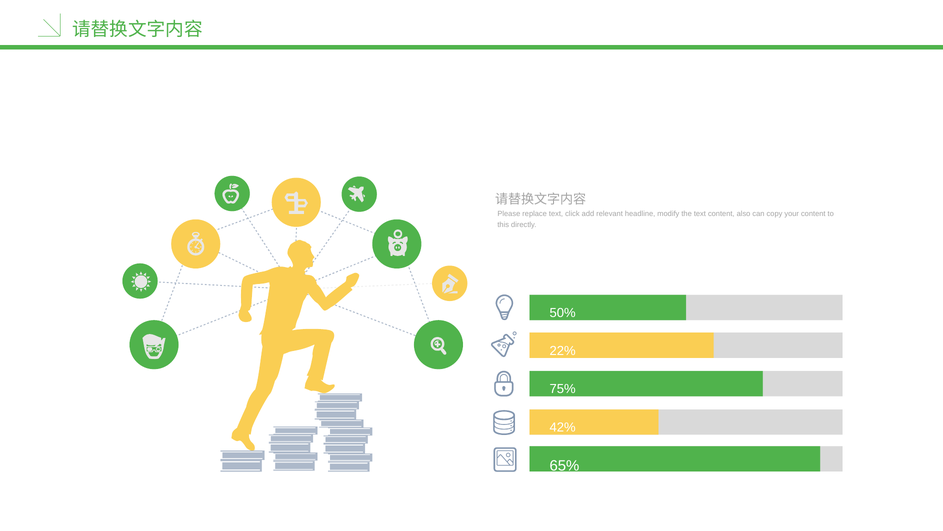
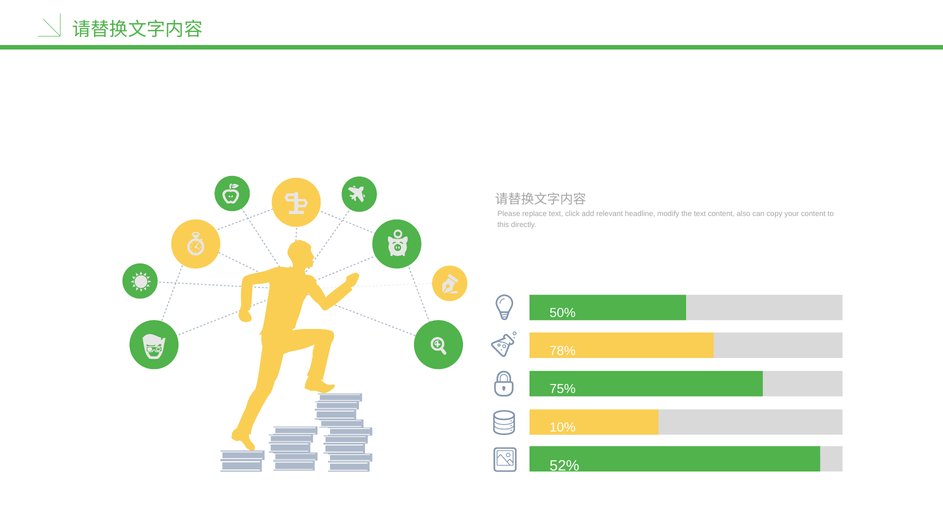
22%: 22% -> 78%
42%: 42% -> 10%
65%: 65% -> 52%
